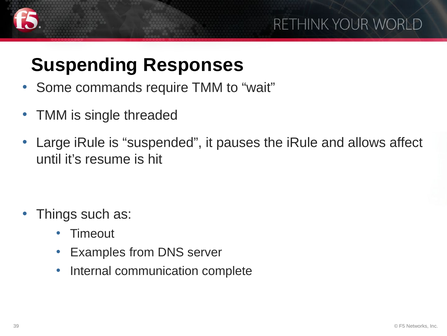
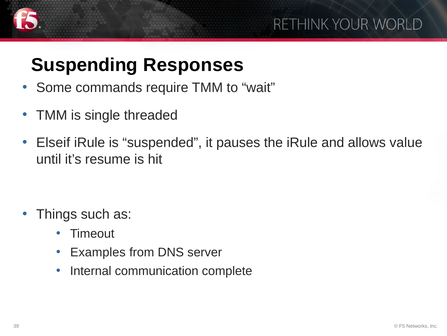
Large: Large -> Elseif
affect: affect -> value
